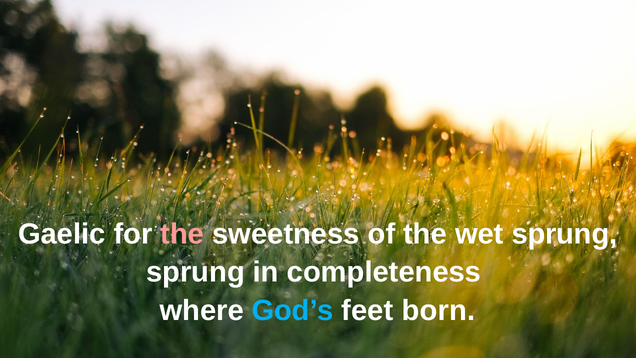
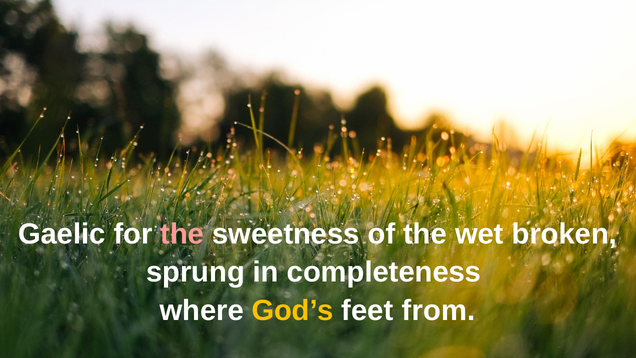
wet sprung: sprung -> broken
God’s colour: light blue -> yellow
born: born -> from
